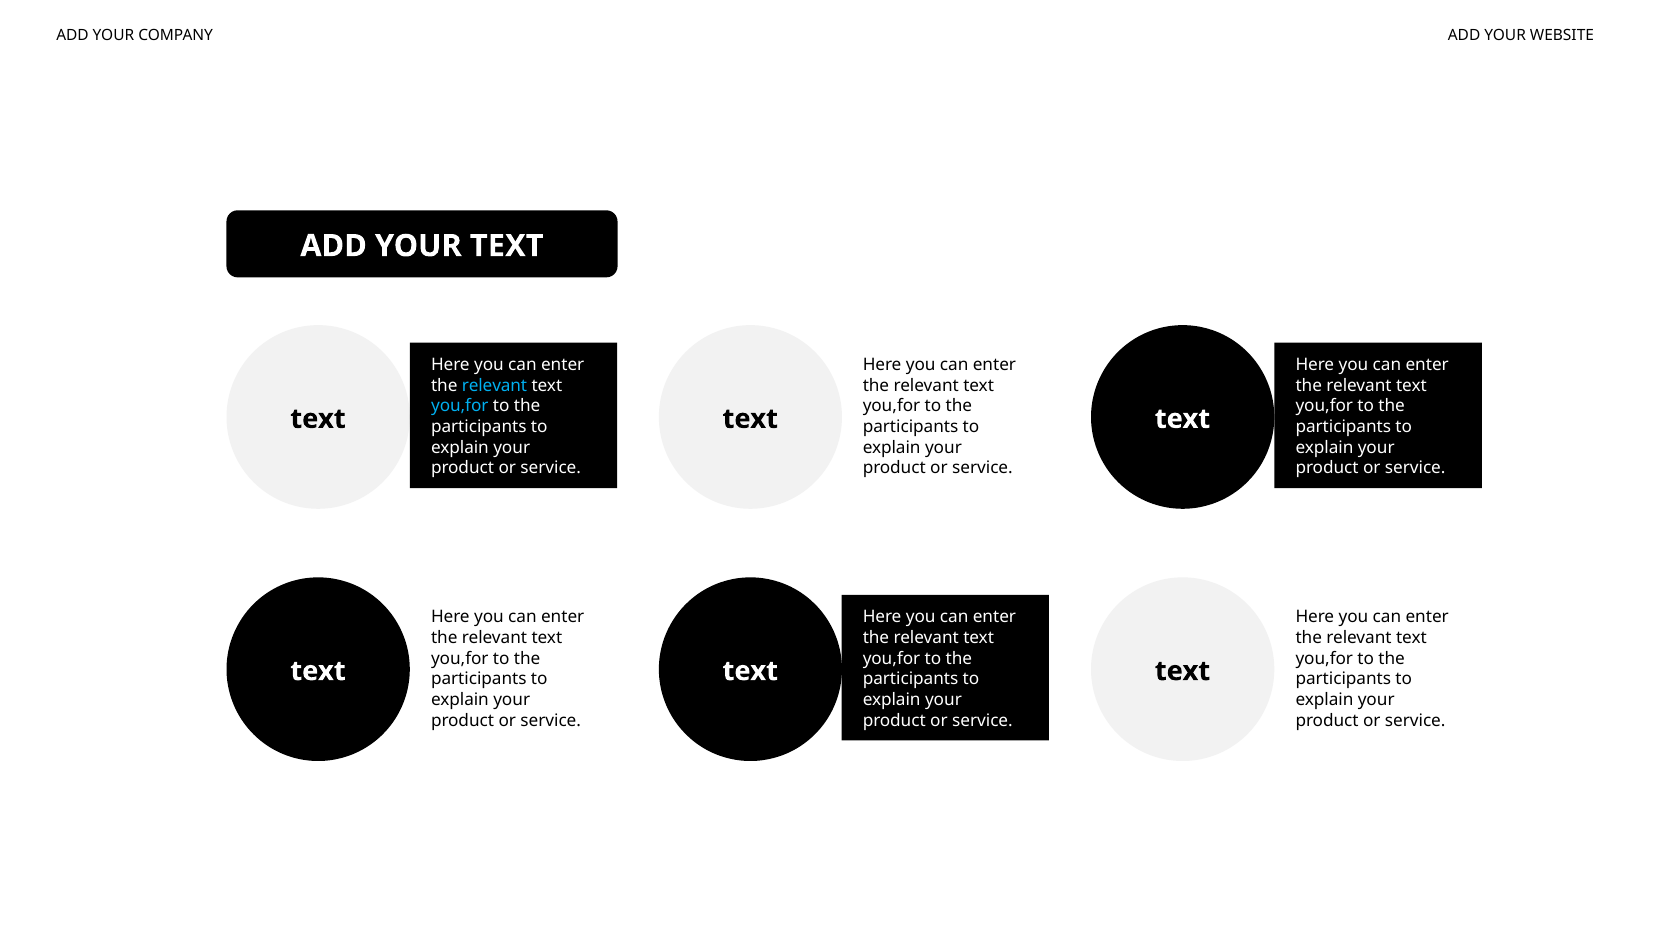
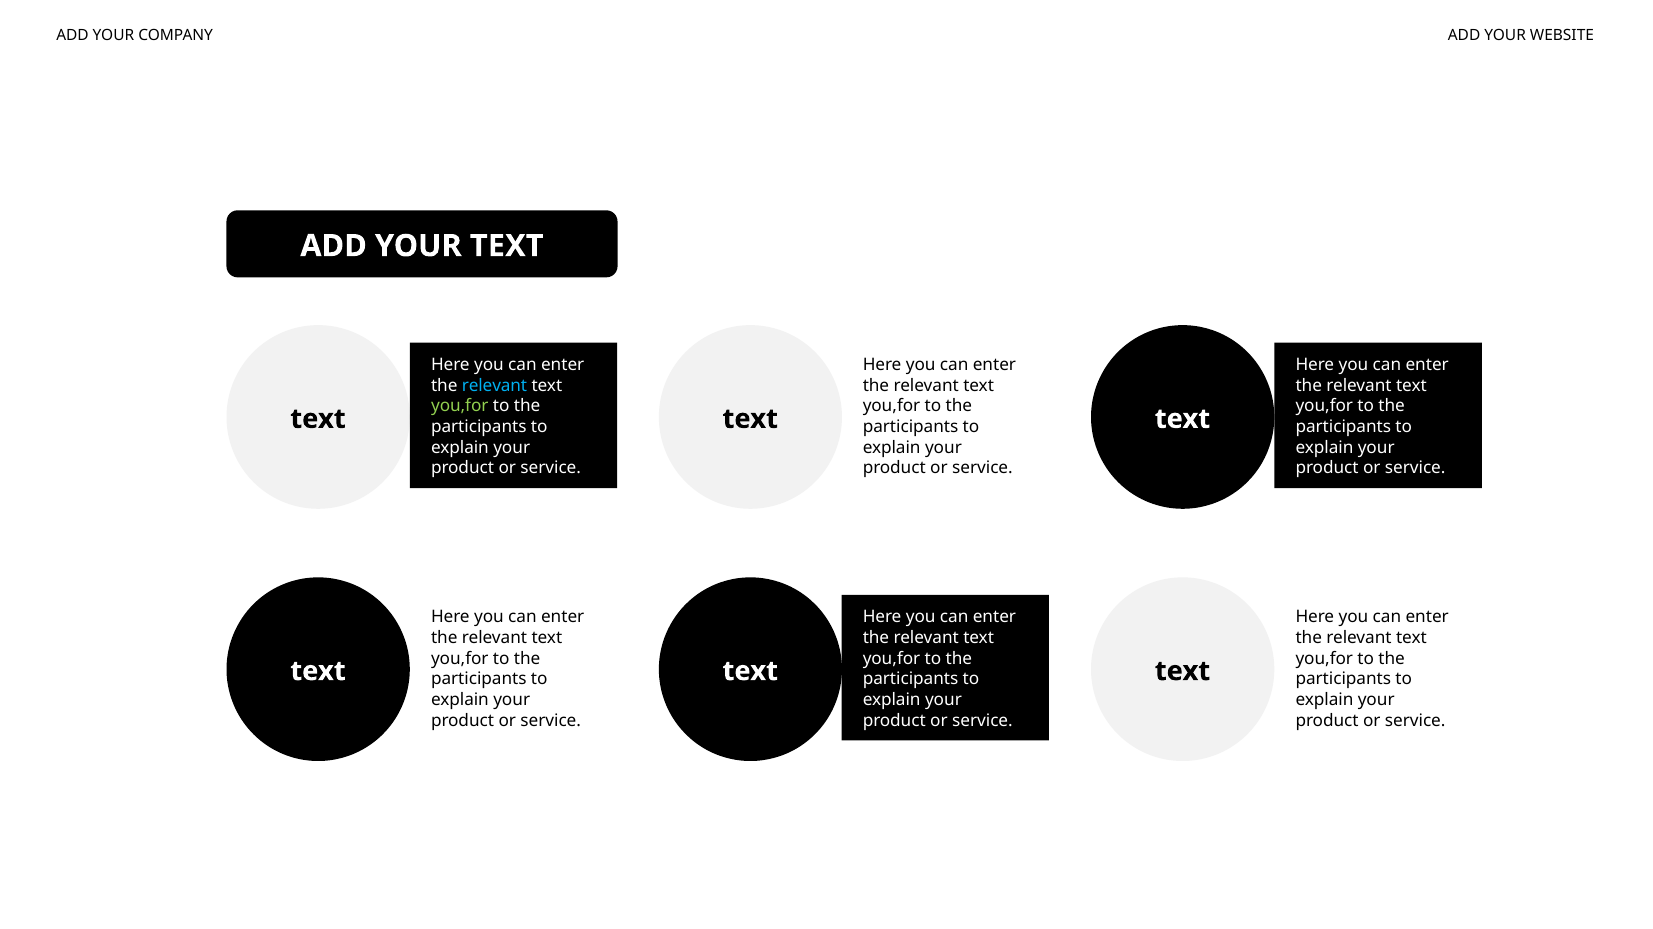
you,for at (460, 406) colour: light blue -> light green
